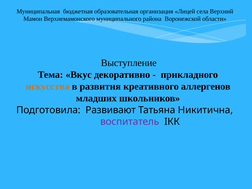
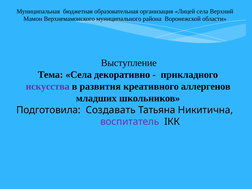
Тема Вкус: Вкус -> Села
искусства colour: orange -> purple
Развивают: Развивают -> Создавать
